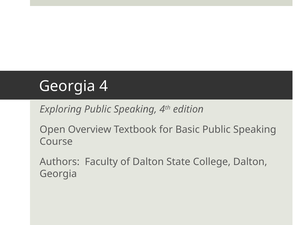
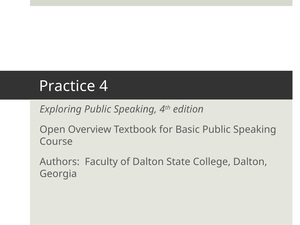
Georgia at (67, 86): Georgia -> Practice
